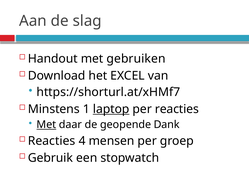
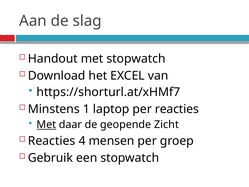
met gebruiken: gebruiken -> stopwatch
laptop underline: present -> none
Dank: Dank -> Zicht
